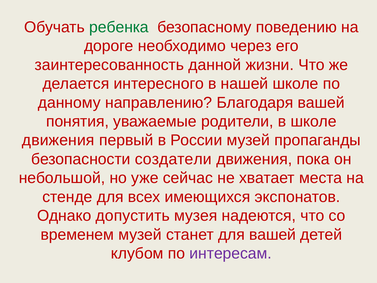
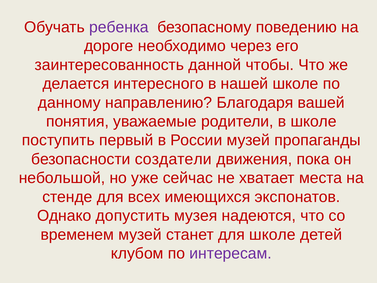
ребенка colour: green -> purple
жизни: жизни -> чтобы
движения at (58, 140): движения -> поступить
для вашей: вашей -> школе
